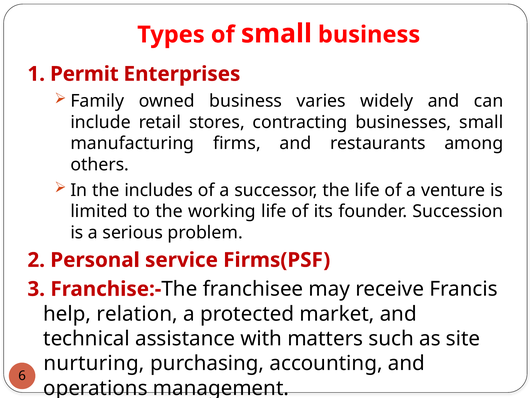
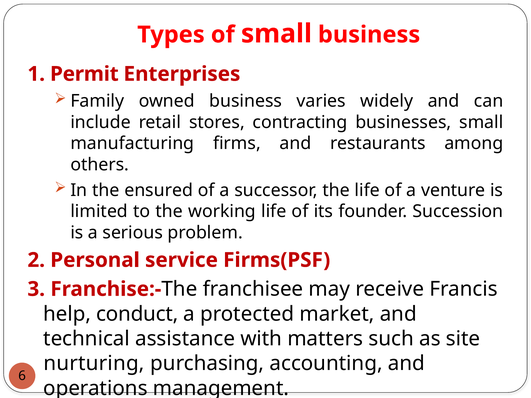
includes: includes -> ensured
relation: relation -> conduct
